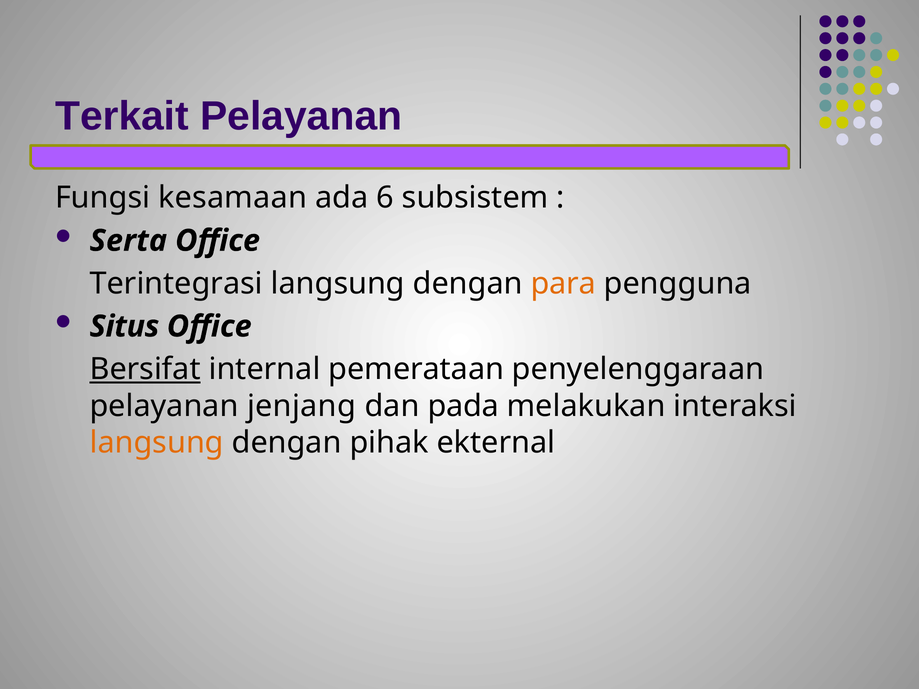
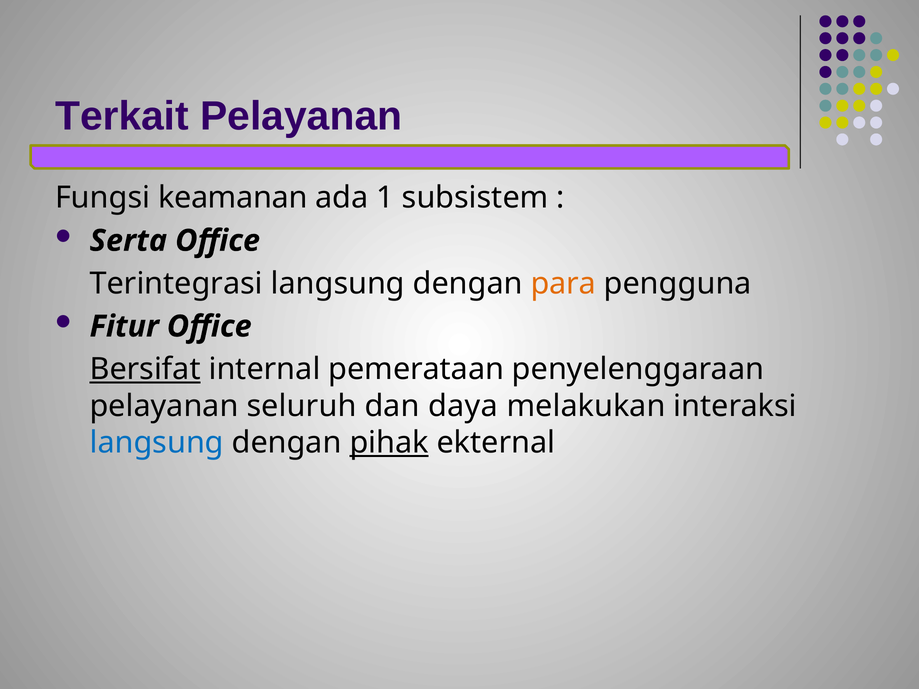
kesamaan: kesamaan -> keamanan
6: 6 -> 1
Situs: Situs -> Fitur
jenjang: jenjang -> seluruh
pada: pada -> daya
langsung at (157, 443) colour: orange -> blue
pihak underline: none -> present
